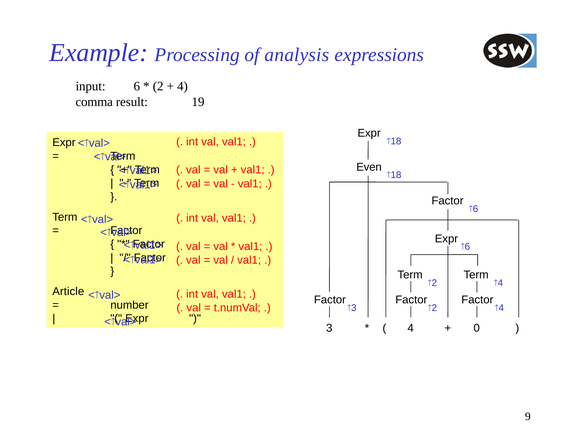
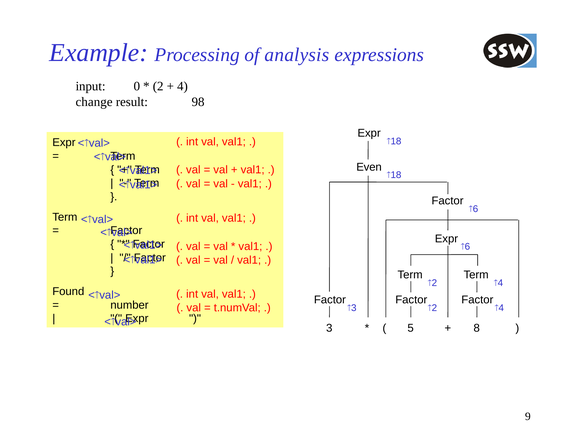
6: 6 -> 0
comma: comma -> change
19: 19 -> 98
Article: Article -> Found
4 at (411, 328): 4 -> 5
0: 0 -> 8
